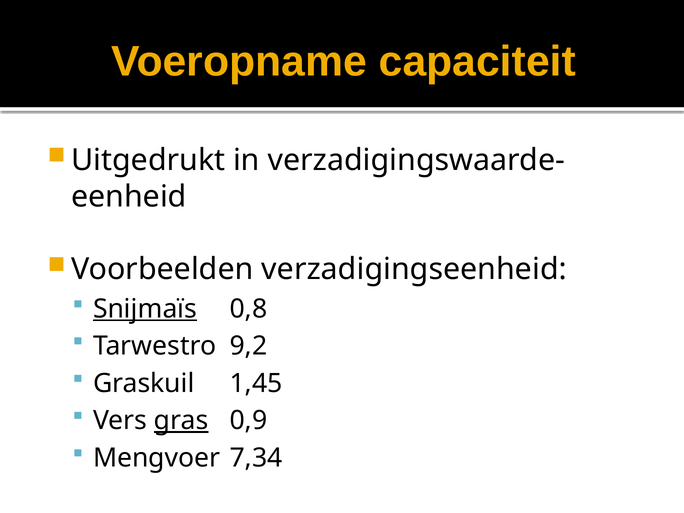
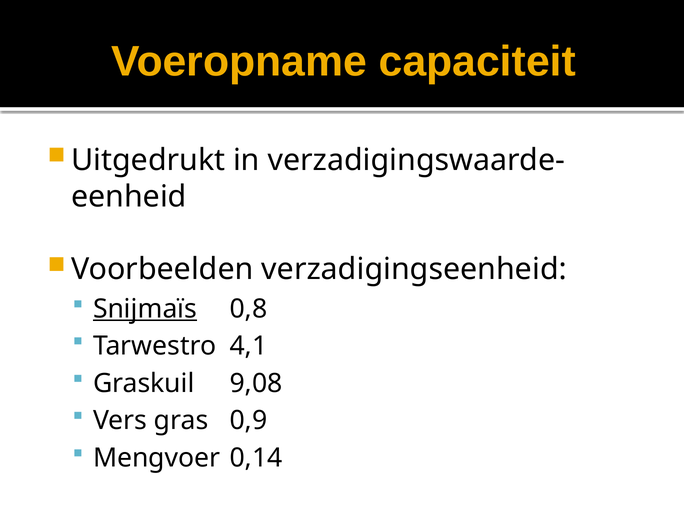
9,2: 9,2 -> 4,1
1,45: 1,45 -> 9,08
gras underline: present -> none
7,34: 7,34 -> 0,14
